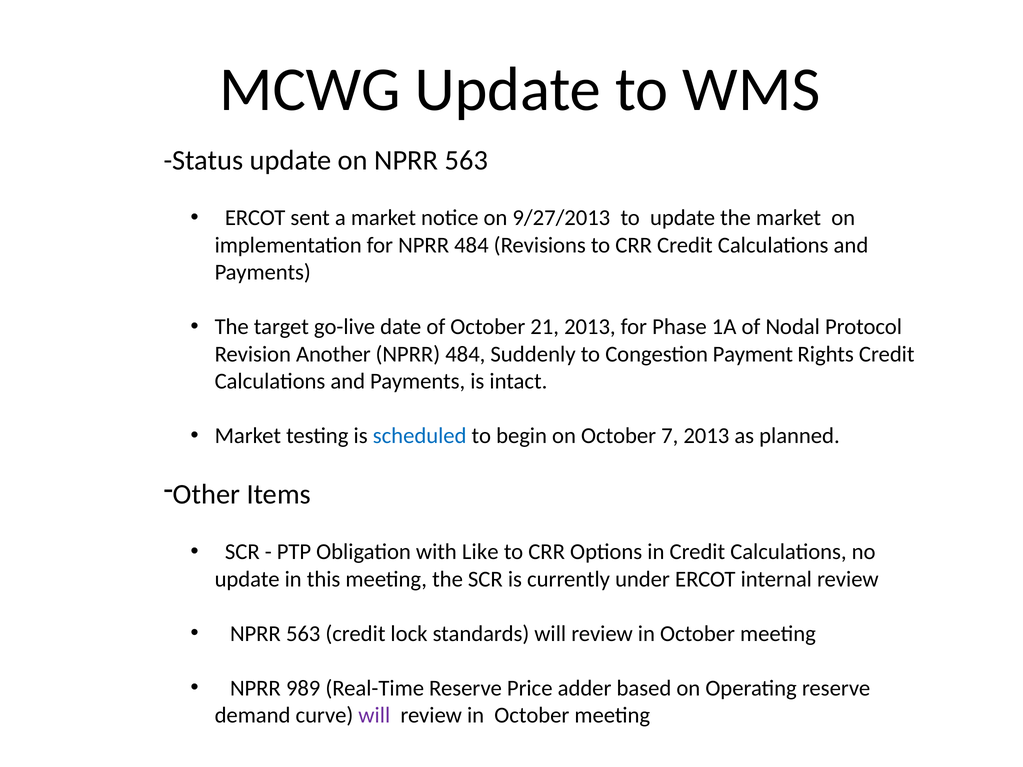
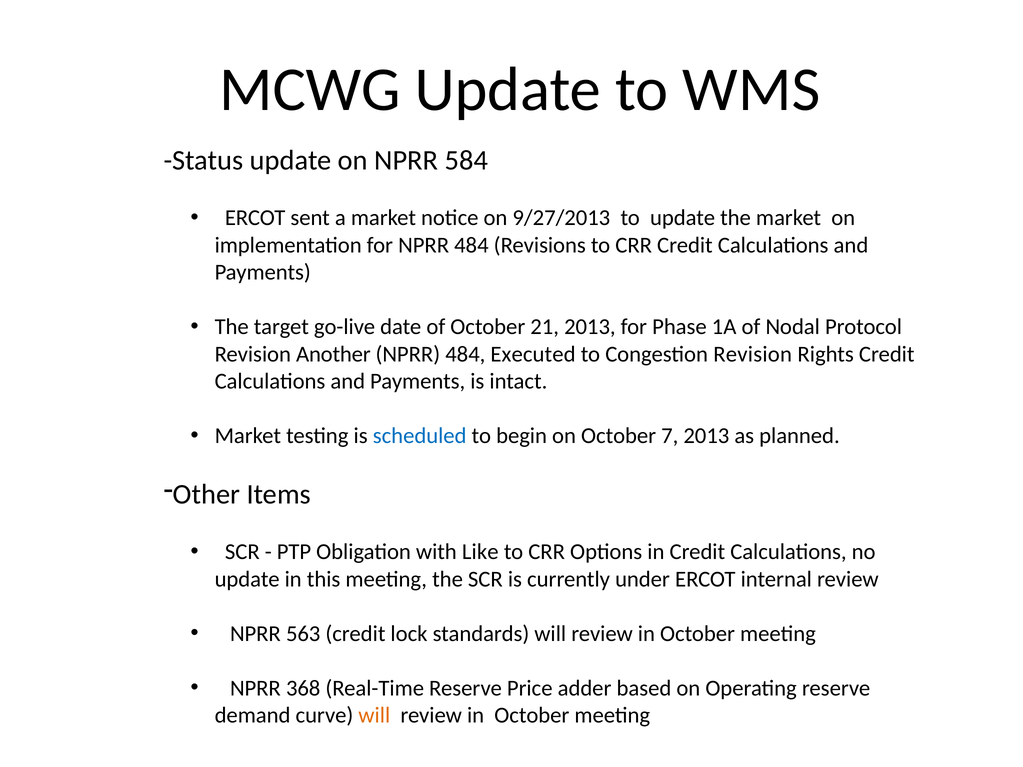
on NPRR 563: 563 -> 584
Suddenly: Suddenly -> Executed
Congestion Payment: Payment -> Revision
989: 989 -> 368
will at (374, 716) colour: purple -> orange
